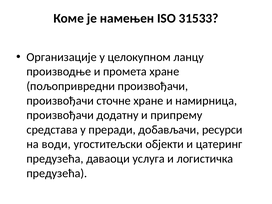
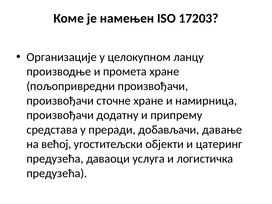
31533: 31533 -> 17203
ресурси: ресурси -> давање
води: води -> већој
